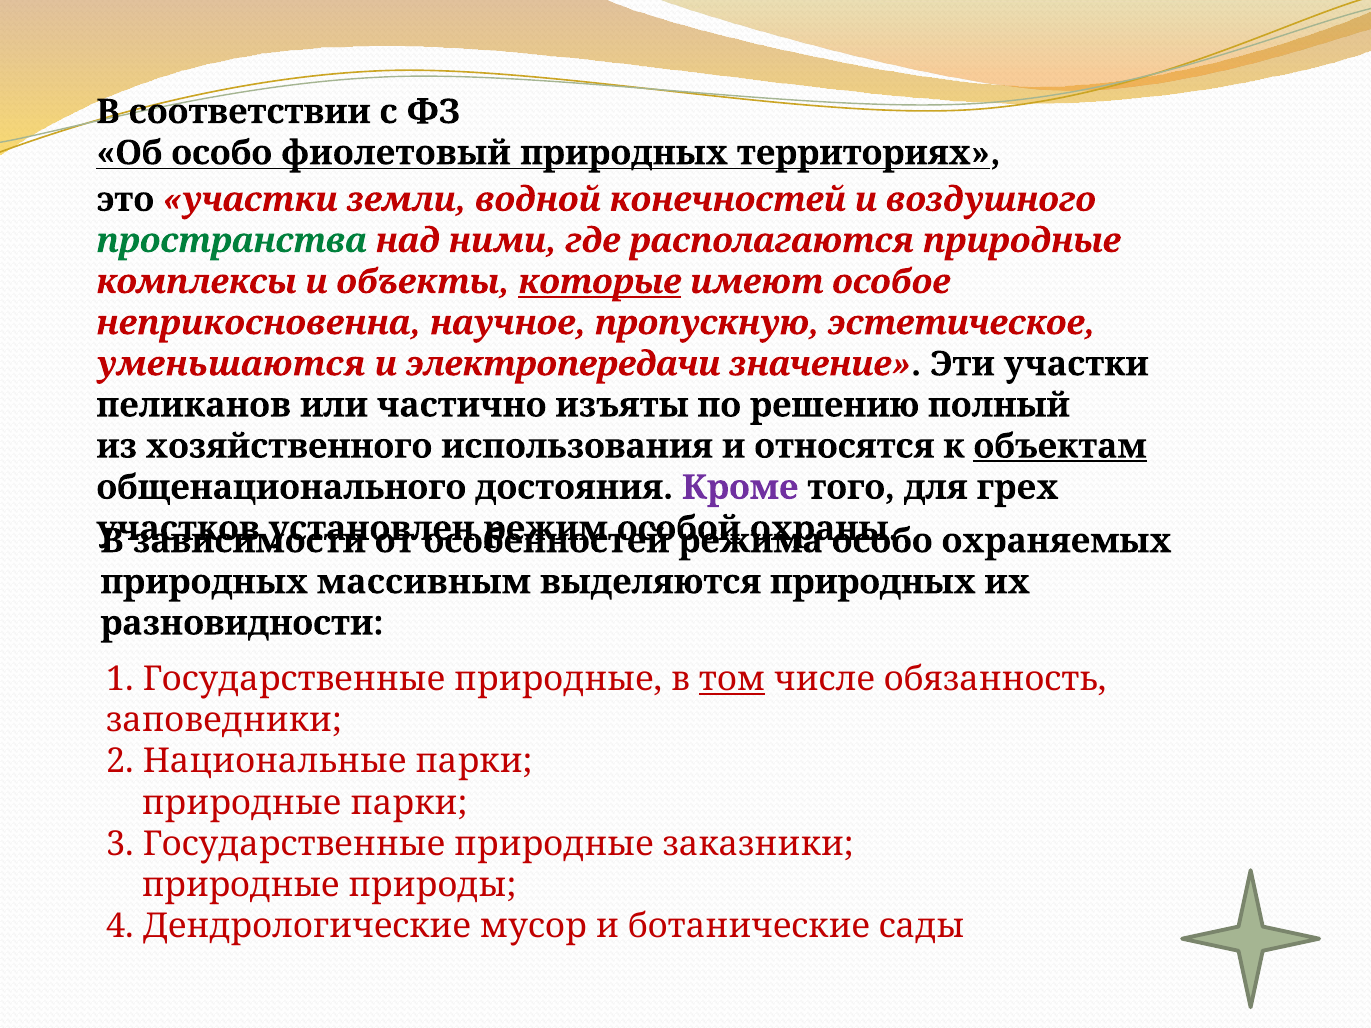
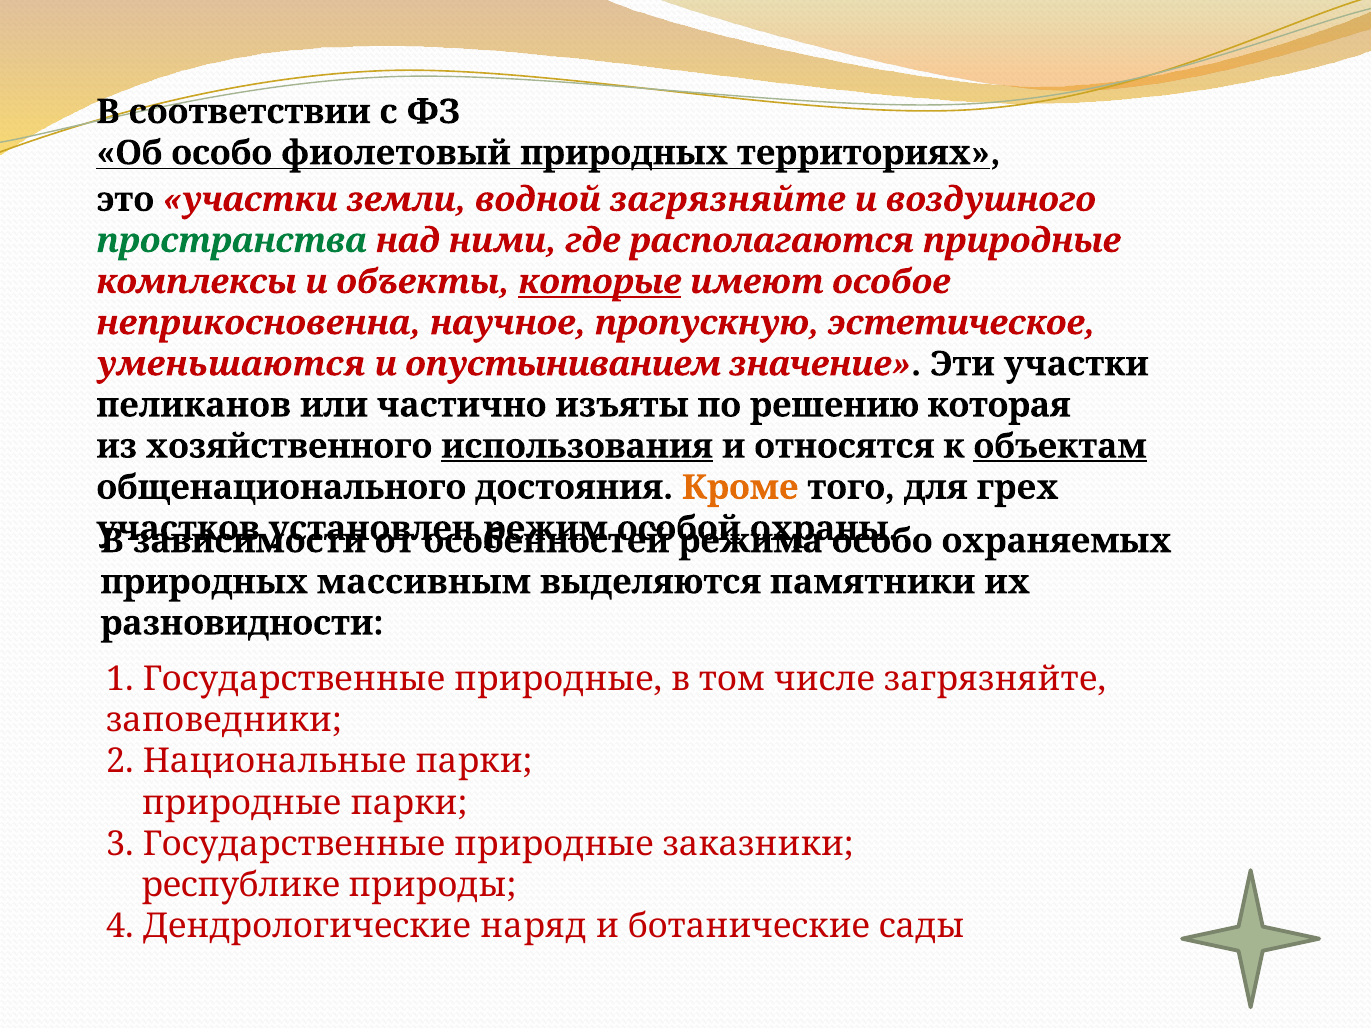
водной конечностей: конечностей -> загрязняйте
электропередачи: электропередачи -> опустыниванием
полный: полный -> которая
использования underline: none -> present
Кроме colour: purple -> orange
выделяются природных: природных -> памятники
том underline: present -> none
числе обязанность: обязанность -> загрязняйте
природные at (241, 885): природные -> республике
мусор: мусор -> наряд
